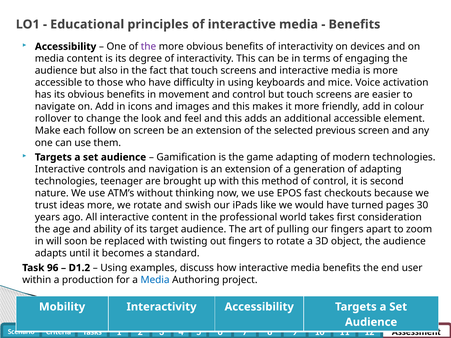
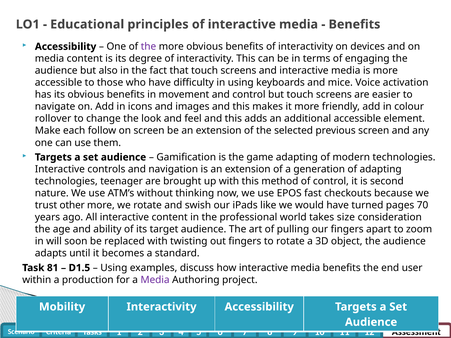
ideas: ideas -> other
30: 30 -> 70
first: first -> size
96: 96 -> 81
D1.2: D1.2 -> D1.5
Media at (155, 280) colour: blue -> purple
